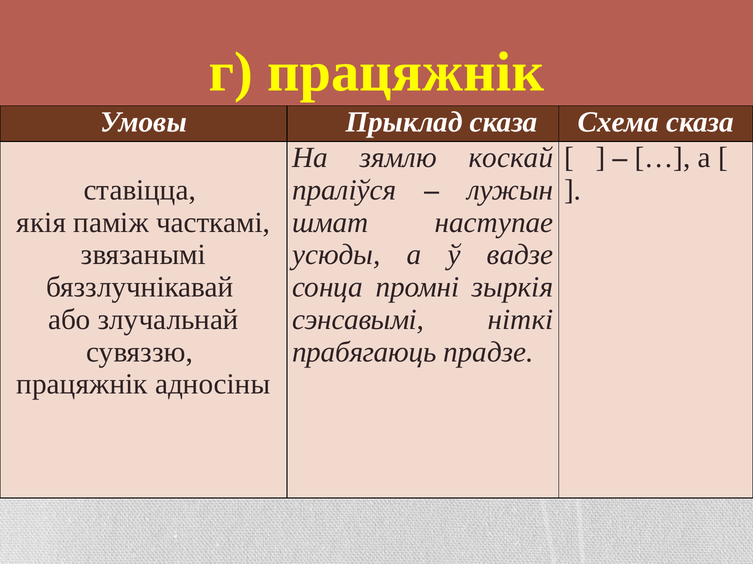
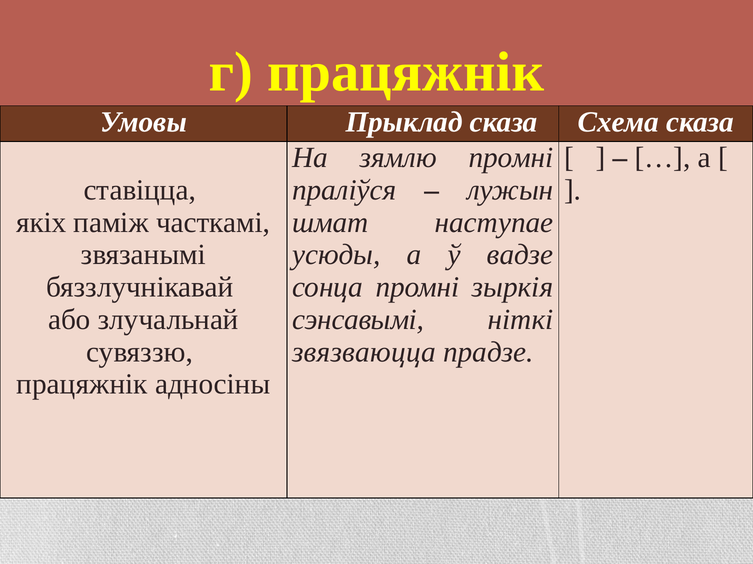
зямлю коскай: коскай -> промні
якія: якія -> якіх
прабягаюць: прабягаюць -> звязваюцца
